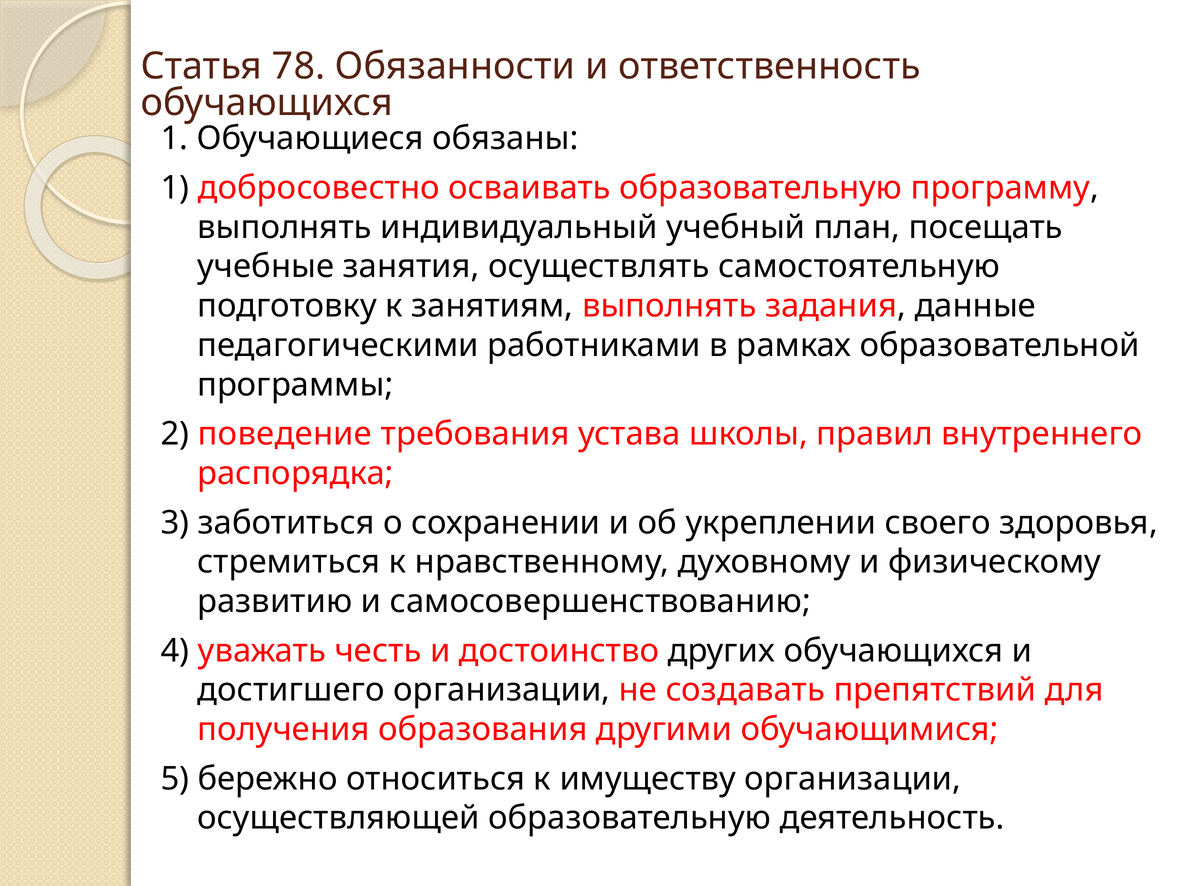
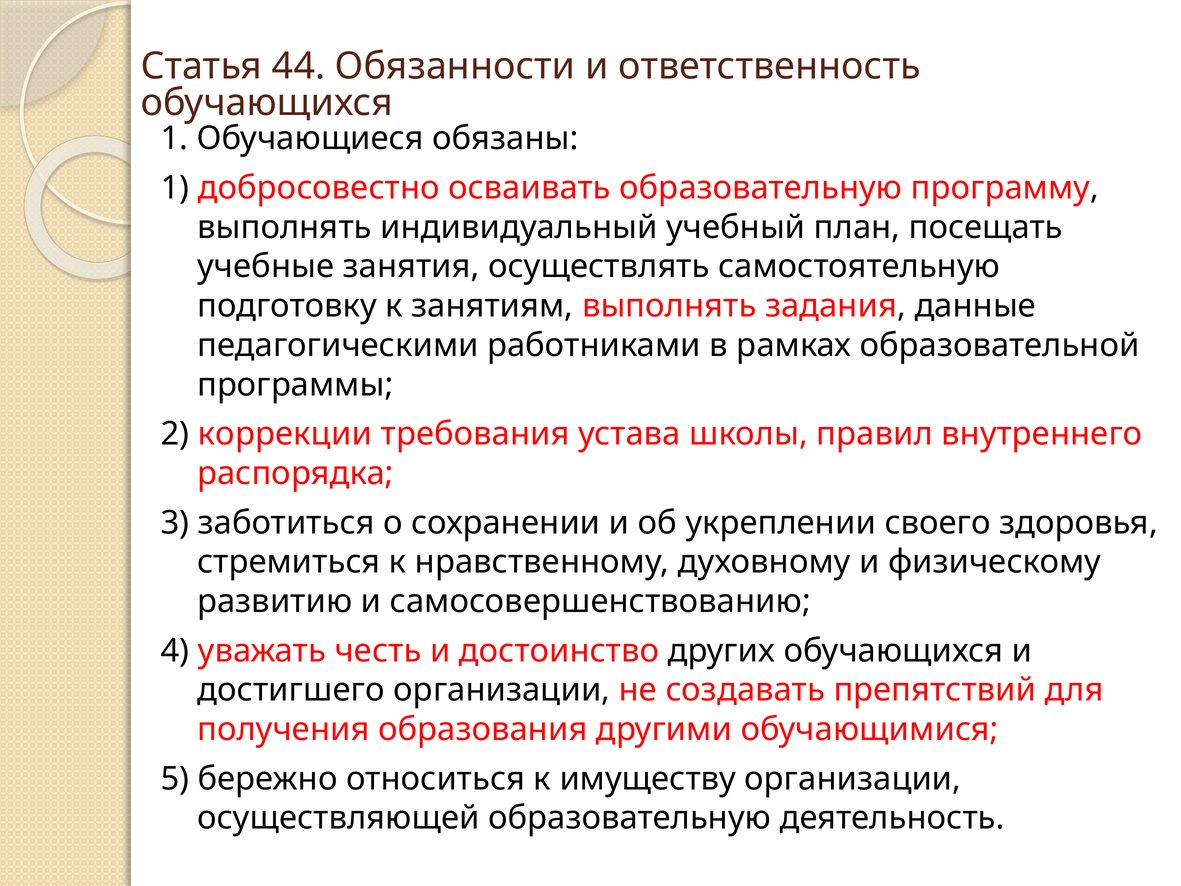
78: 78 -> 44
поведение: поведение -> коррекции
